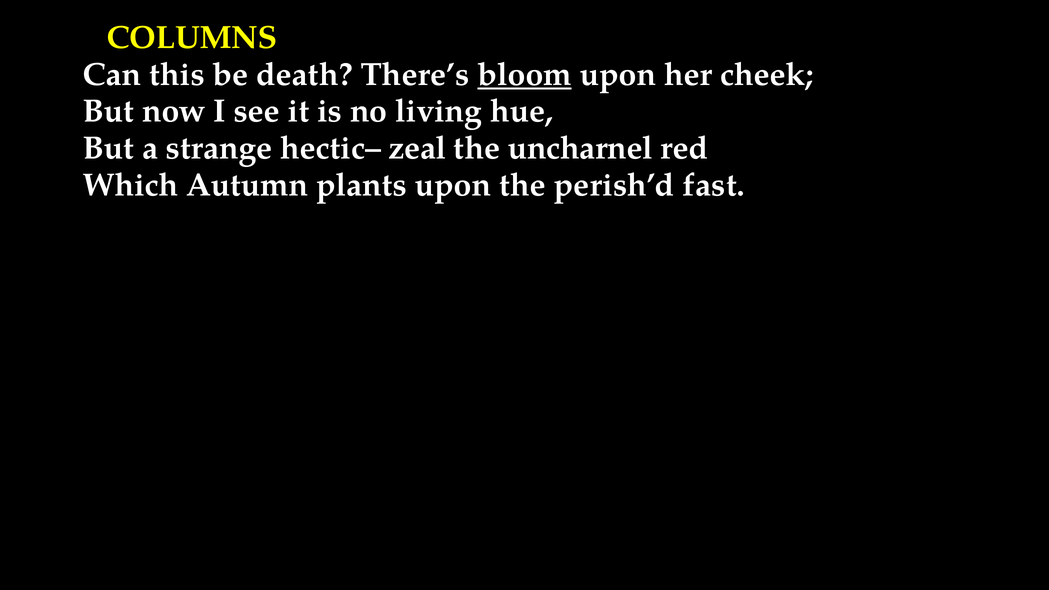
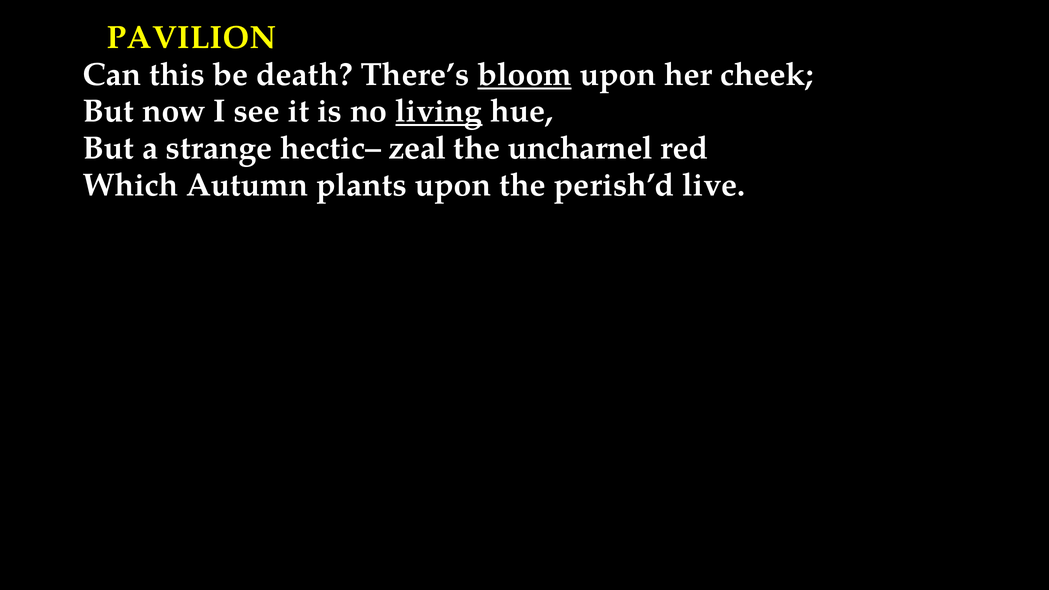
COLUMNS: COLUMNS -> PAVILION
living underline: none -> present
fast: fast -> live
